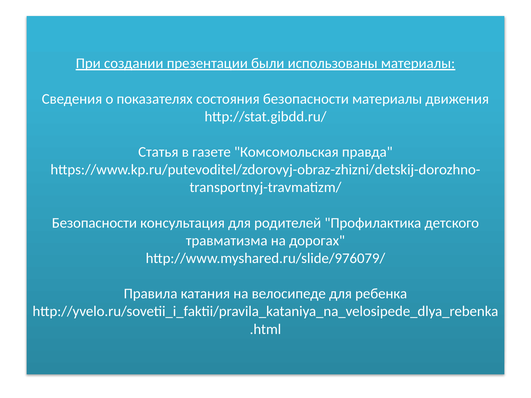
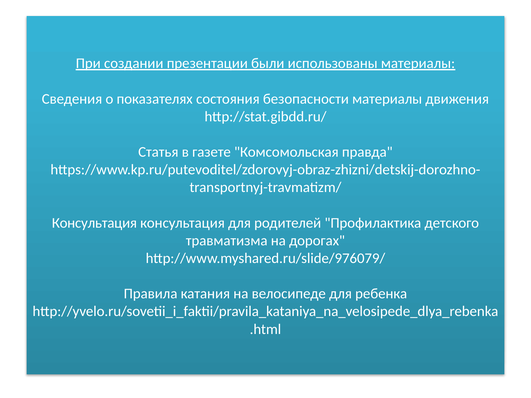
Безопасности at (94, 223): Безопасности -> Консультация
